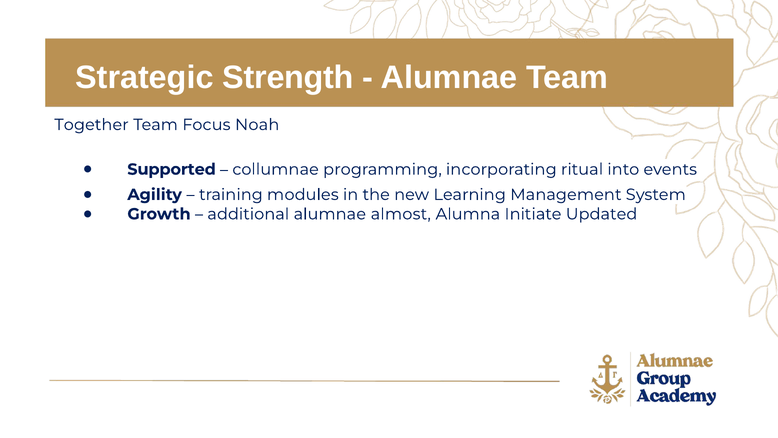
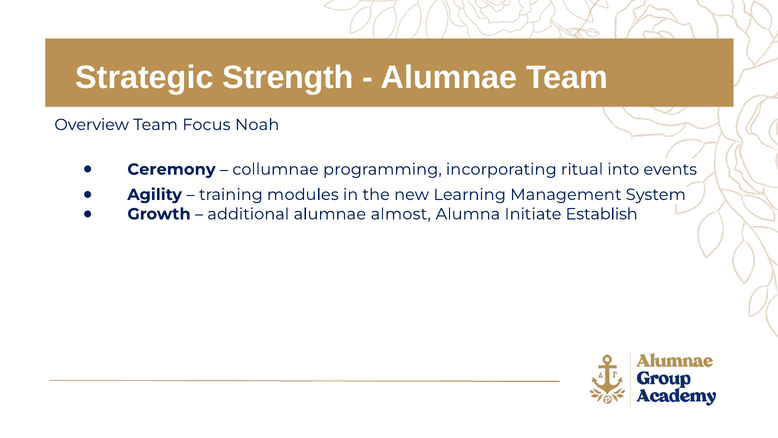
Together: Together -> Overview
Supported: Supported -> Ceremony
Updated: Updated -> Establish
